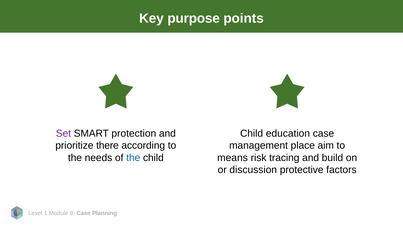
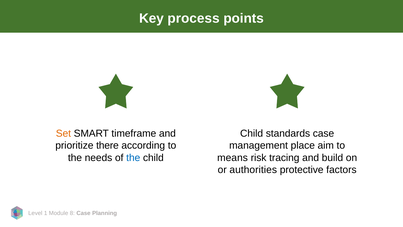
purpose: purpose -> process
Set colour: purple -> orange
protection: protection -> timeframe
education: education -> standards
discussion: discussion -> authorities
